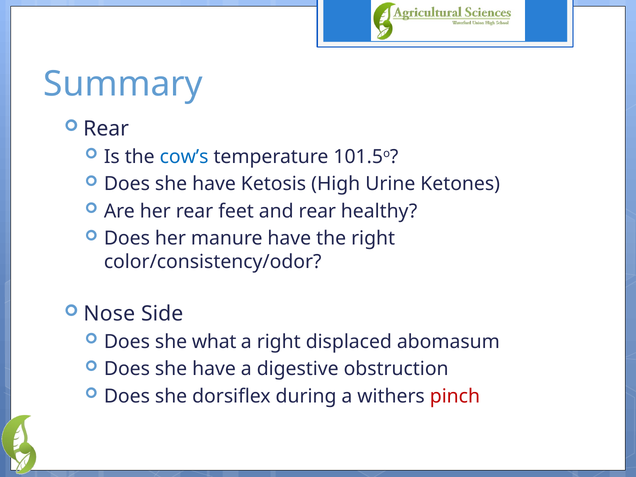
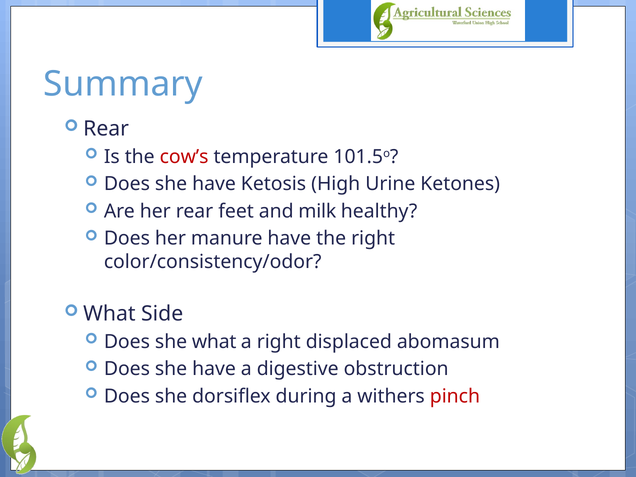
cow’s colour: blue -> red
and rear: rear -> milk
Nose at (109, 314): Nose -> What
